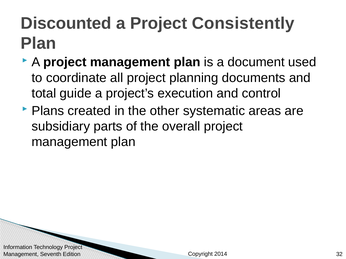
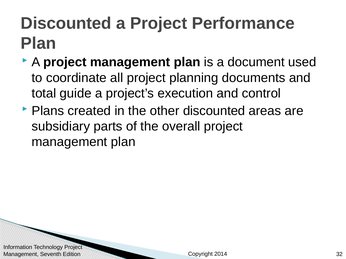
Consistently: Consistently -> Performance
other systematic: systematic -> discounted
